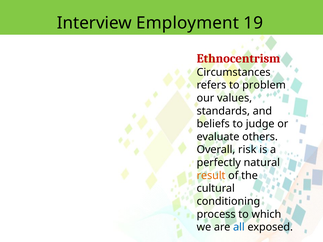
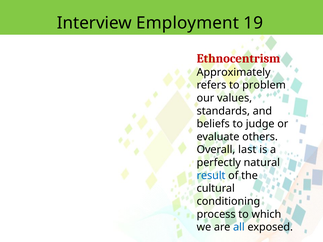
Circumstances: Circumstances -> Approximately
risk: risk -> last
result colour: orange -> blue
